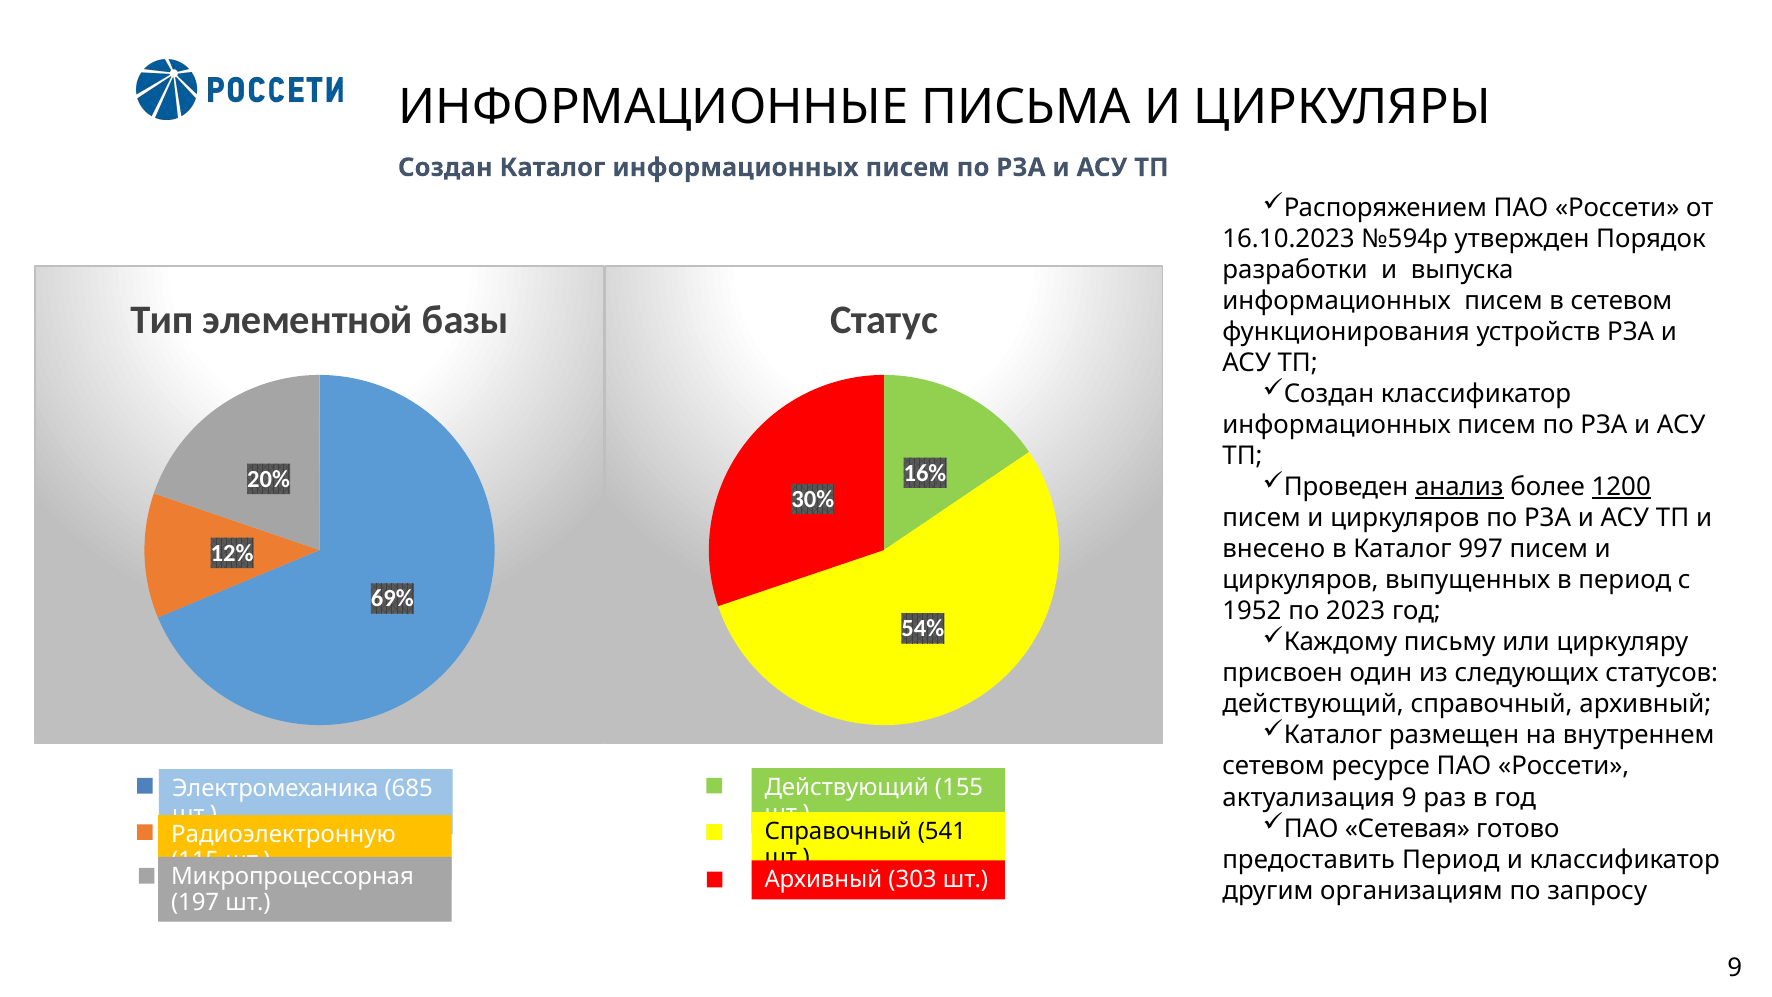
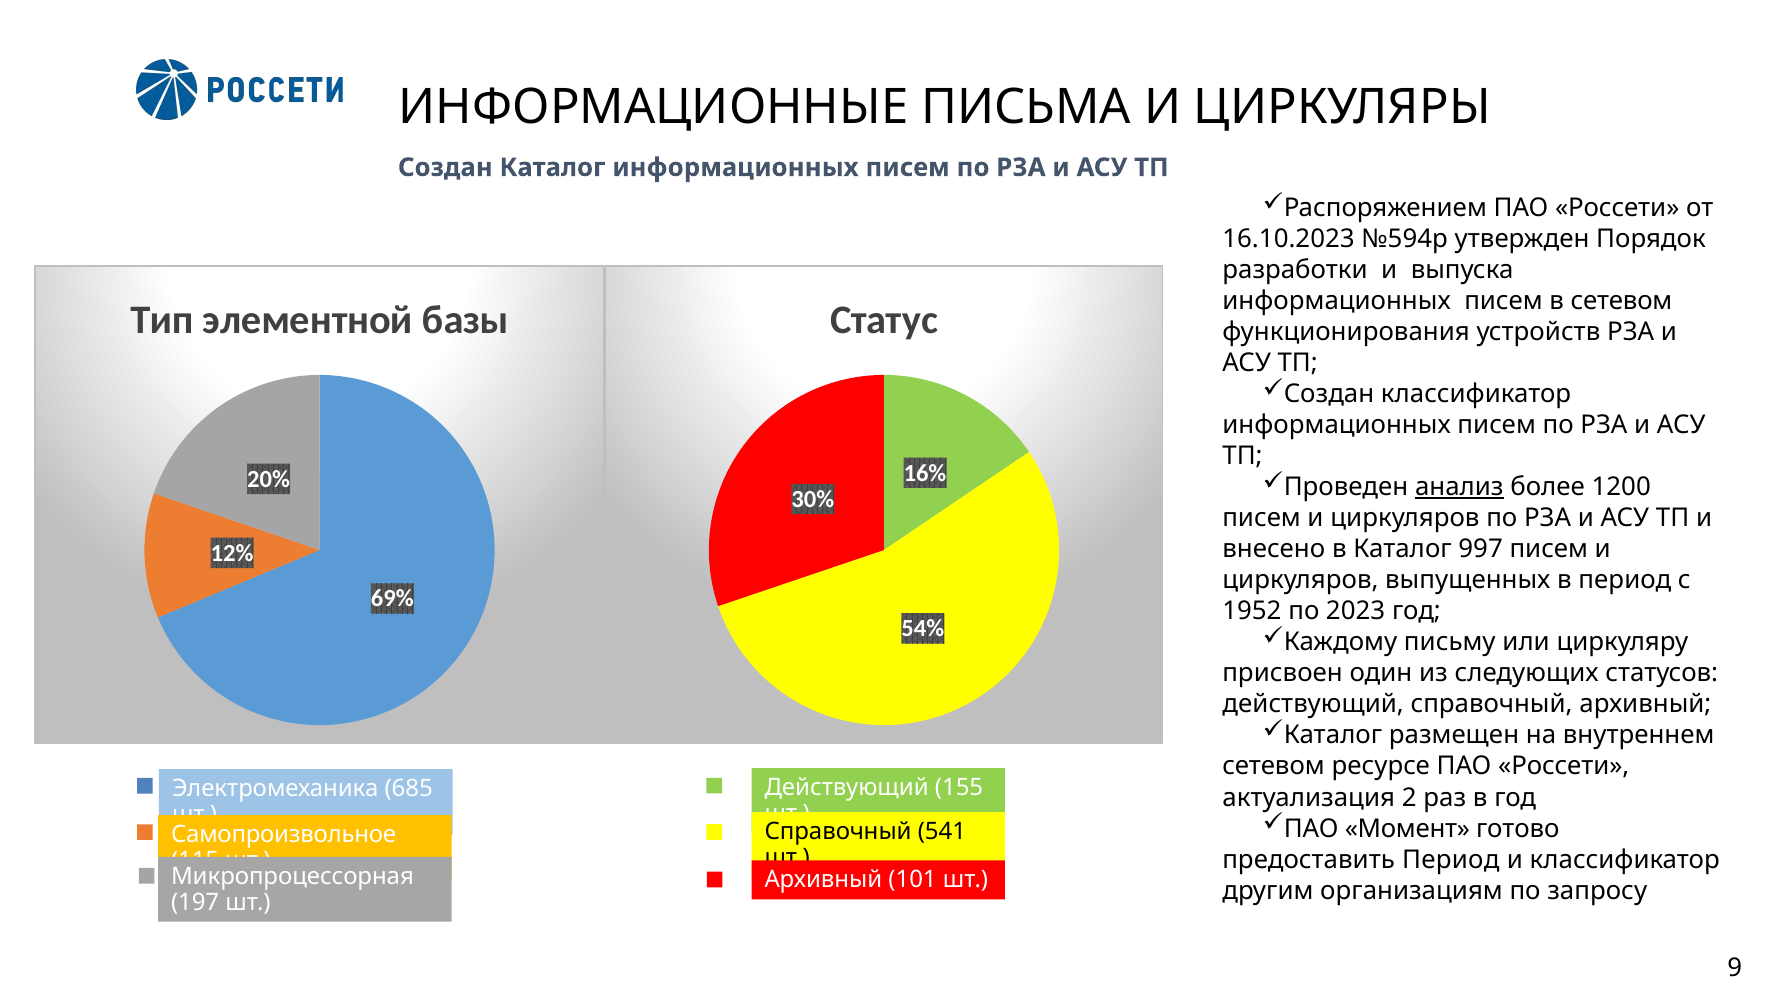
1200 underline: present -> none
актуализация 9: 9 -> 2
Сетевая: Сетевая -> Момент
Радиоэлектронную: Радиоэлектронную -> Самопроизвольное
303: 303 -> 101
